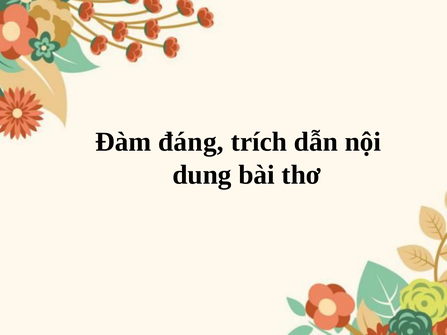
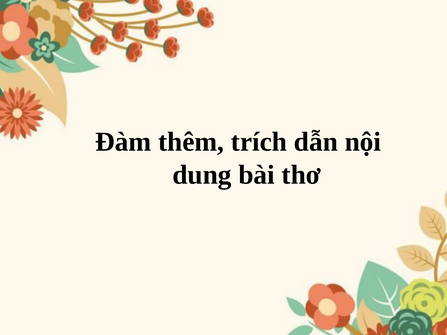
đáng: đáng -> thêm
